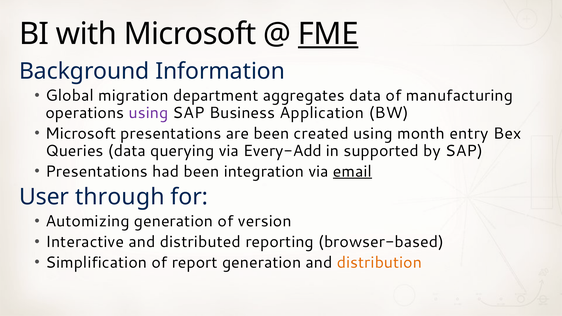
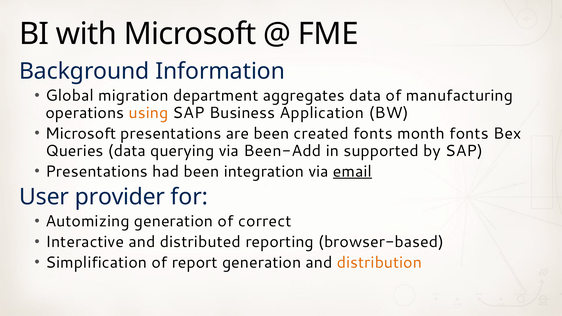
FME underline: present -> none
using at (148, 113) colour: purple -> orange
created using: using -> fonts
month entry: entry -> fonts
Every-Add: Every-Add -> Been-Add
through: through -> provider
version: version -> correct
